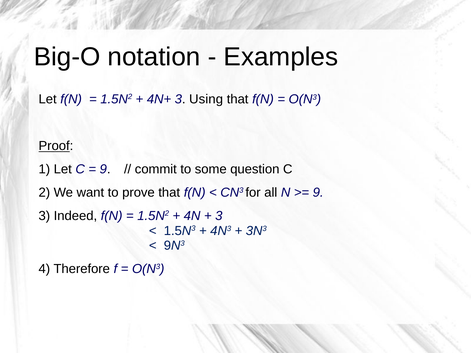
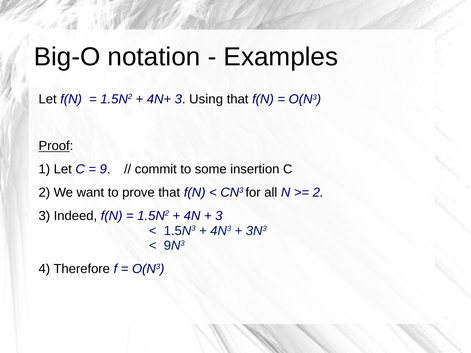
question: question -> insertion
9 at (318, 193): 9 -> 2
